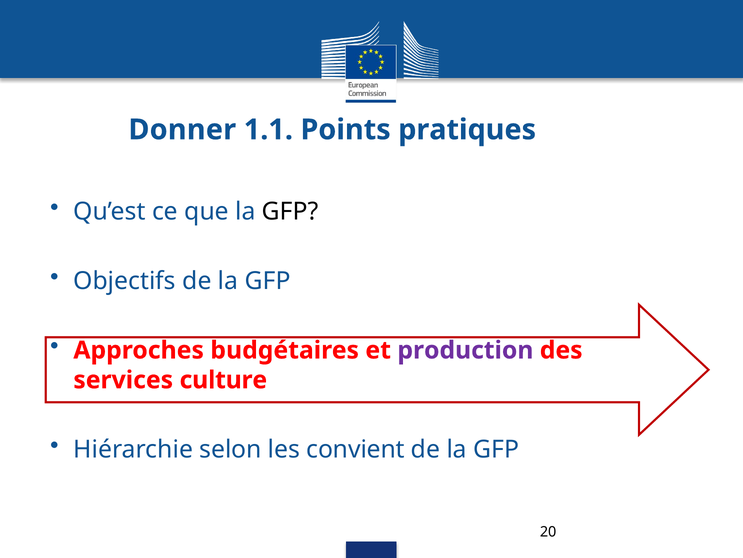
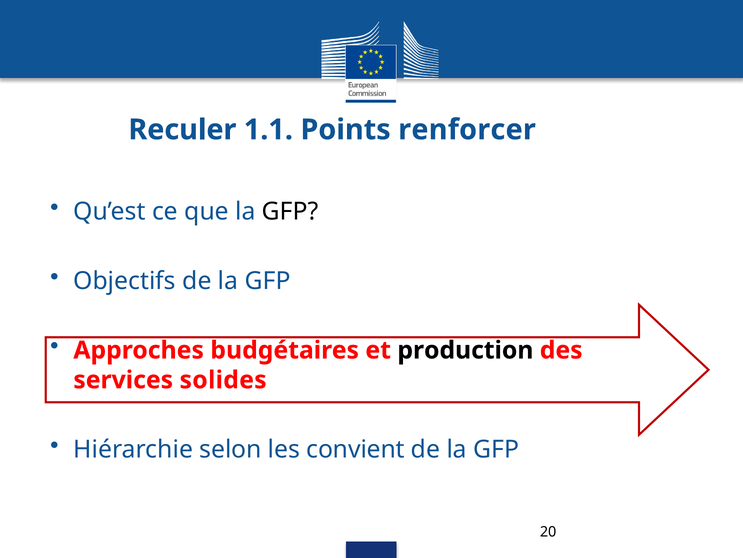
Donner: Donner -> Reculer
pratiques: pratiques -> renforcer
production colour: purple -> black
culture: culture -> solides
